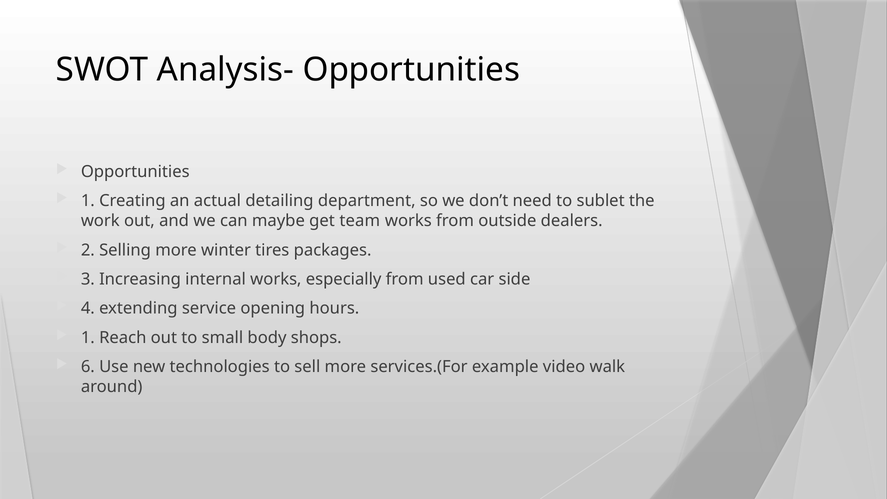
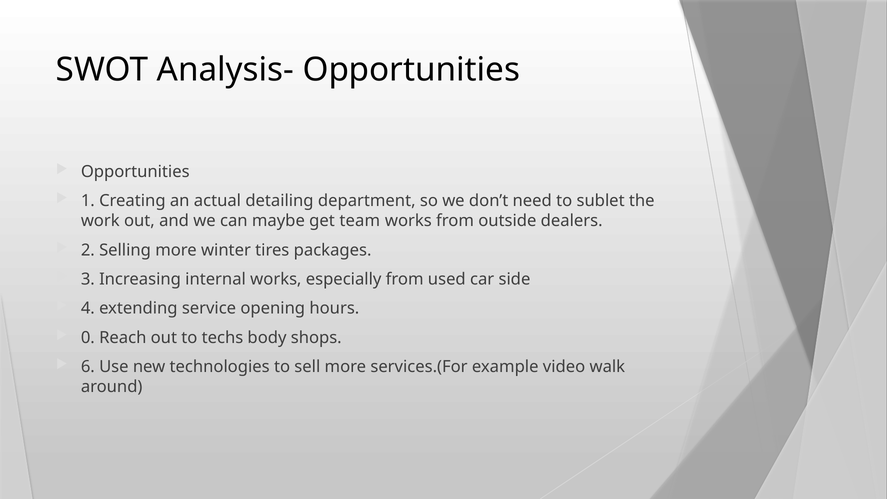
1 at (88, 338): 1 -> 0
small: small -> techs
